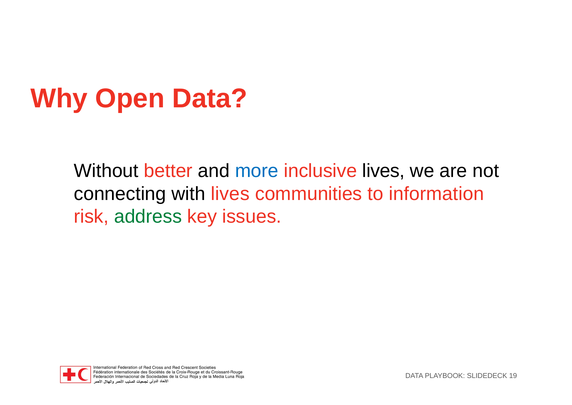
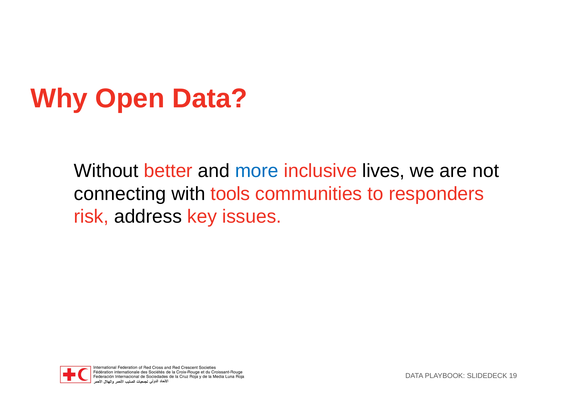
with lives: lives -> tools
information: information -> responders
address colour: green -> black
